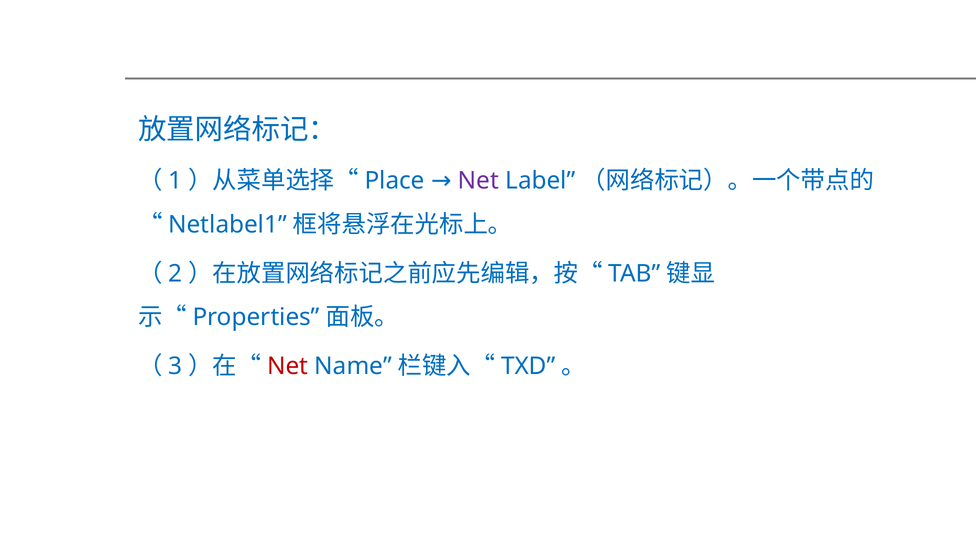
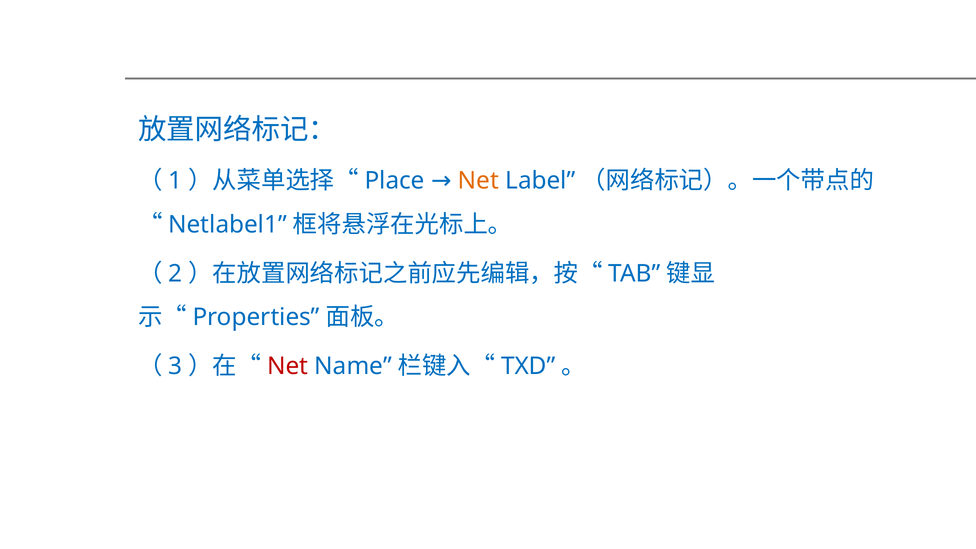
Net at (478, 181) colour: purple -> orange
